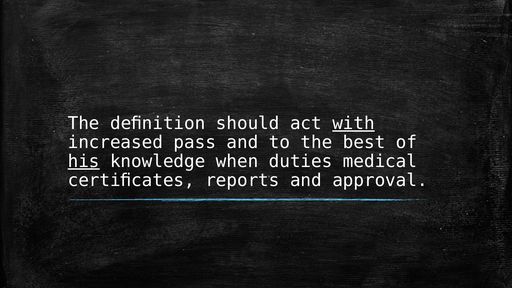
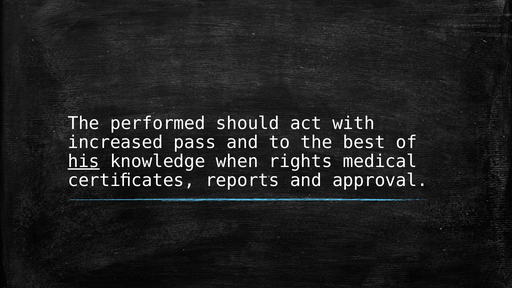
deﬁnition: deﬁnition -> performed
with underline: present -> none
duties: duties -> rights
